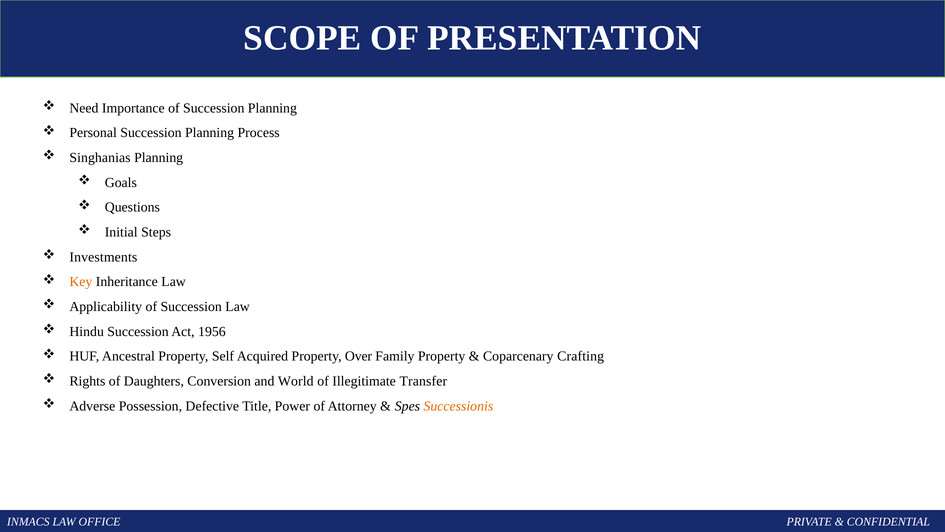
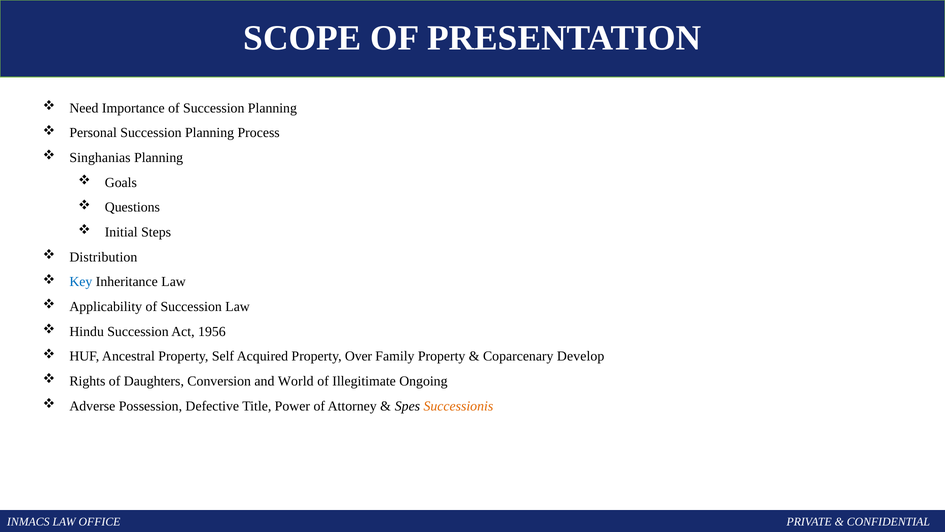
Investments: Investments -> Distribution
Key colour: orange -> blue
Crafting: Crafting -> Develop
Transfer: Transfer -> Ongoing
